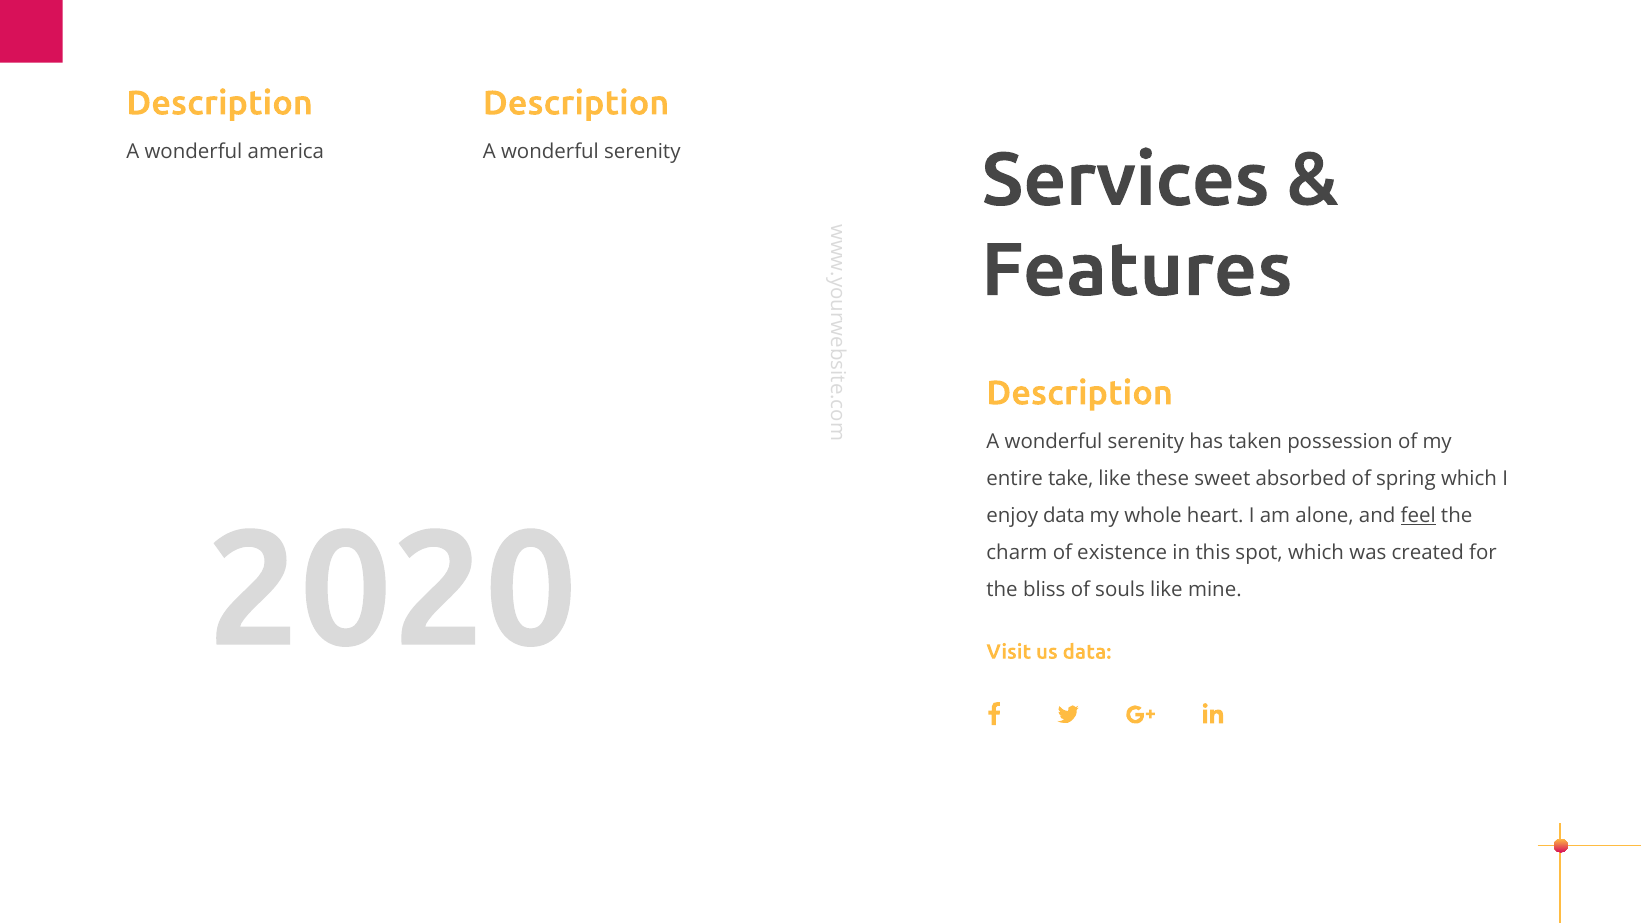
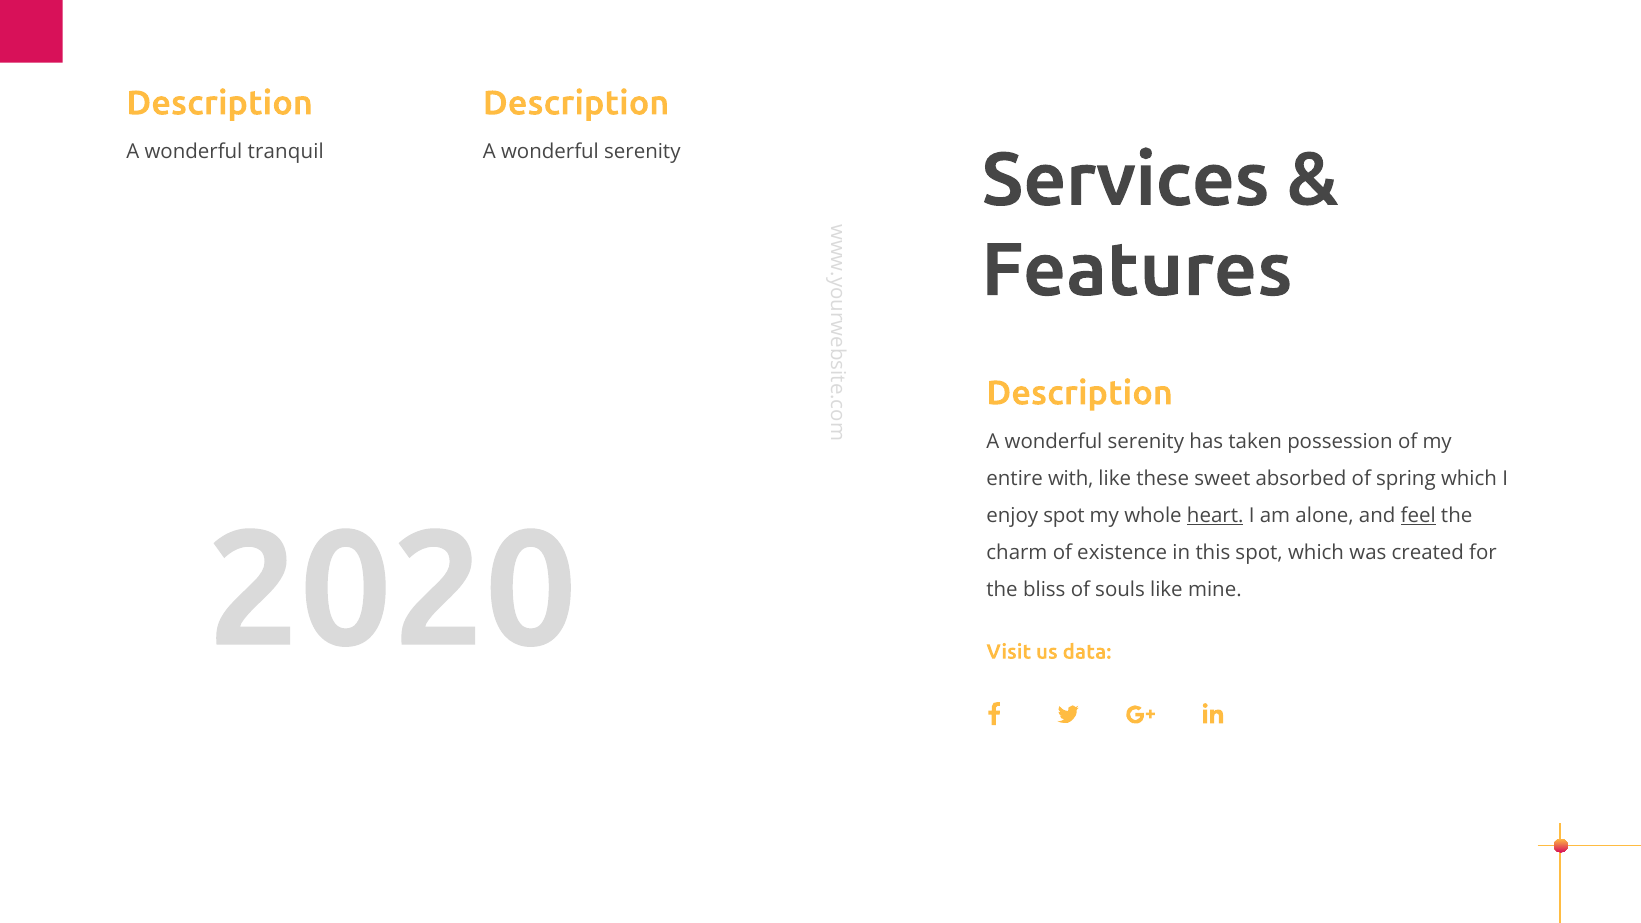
america: america -> tranquil
take: take -> with
enjoy data: data -> spot
heart underline: none -> present
